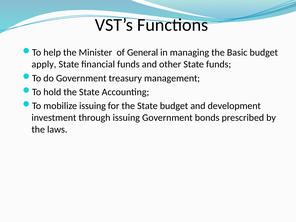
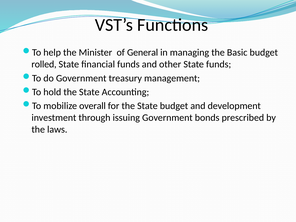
apply: apply -> rolled
mobilize issuing: issuing -> overall
